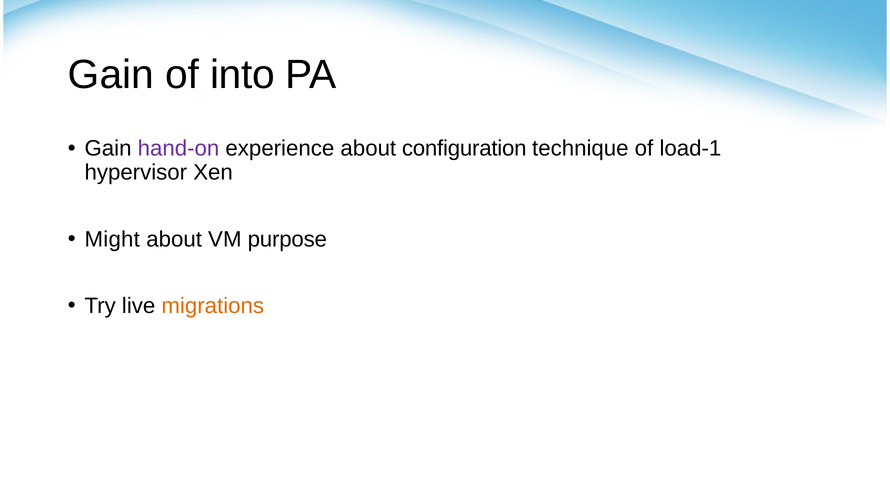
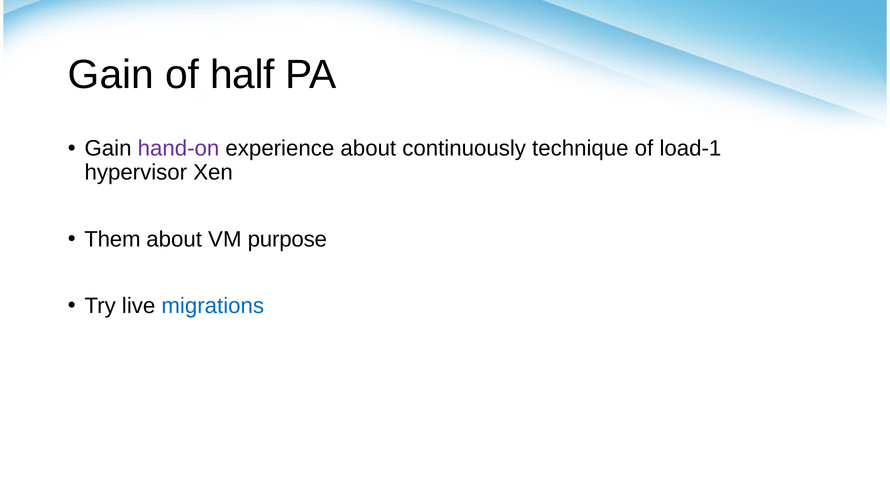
into: into -> half
configuration: configuration -> continuously
Might: Might -> Them
migrations colour: orange -> blue
